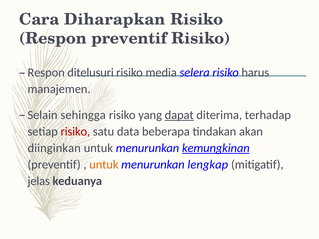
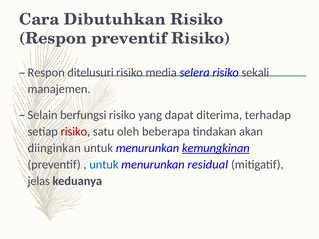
Diharapkan: Diharapkan -> Dibutuhkan
harus: harus -> sekali
sehingga: sehingga -> berfungsi
dapat underline: present -> none
data: data -> oleh
untuk at (104, 165) colour: orange -> blue
lengkap: lengkap -> residual
